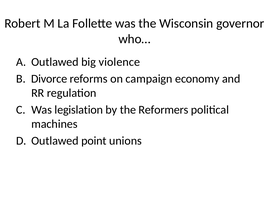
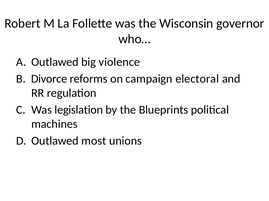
economy: economy -> electoral
Reformers: Reformers -> Blueprints
point: point -> most
